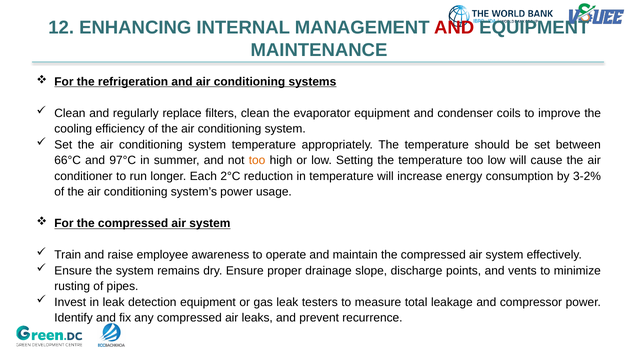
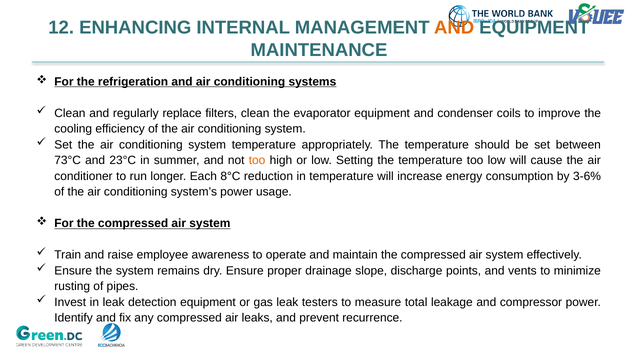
AND at (454, 28) colour: red -> orange
66°C: 66°C -> 73°C
97°C: 97°C -> 23°C
2°C: 2°C -> 8°C
3-2%: 3-2% -> 3-6%
